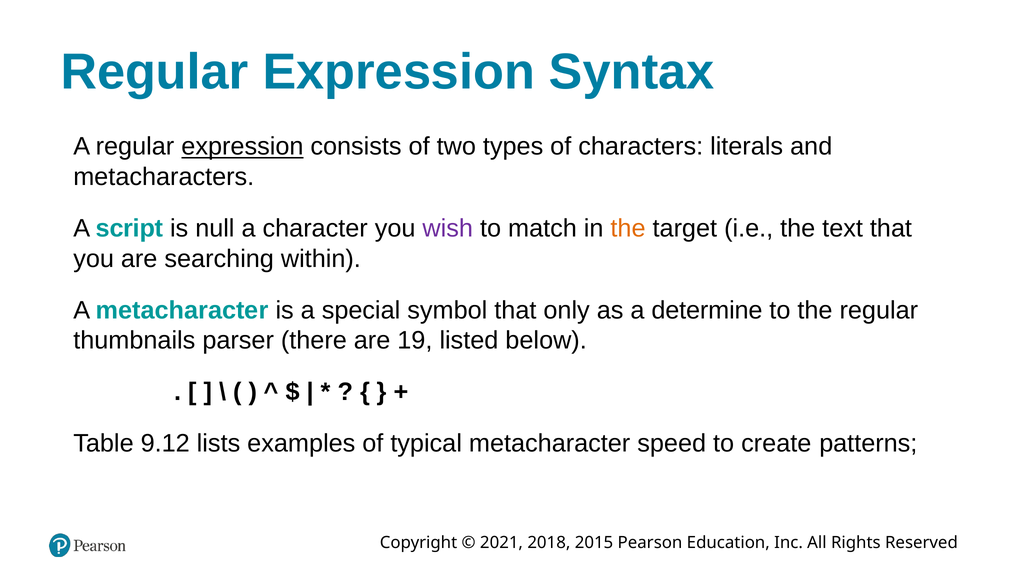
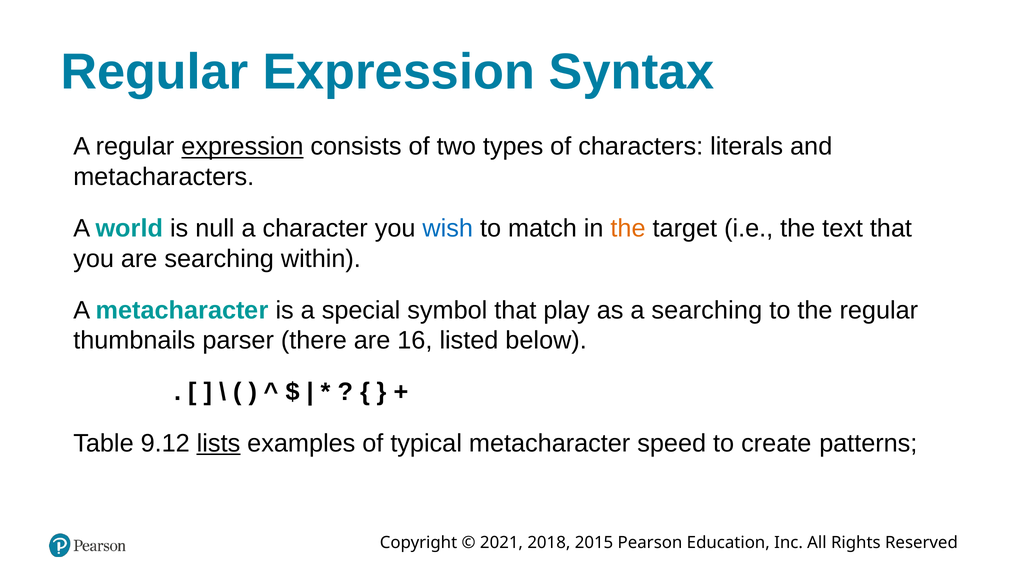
script: script -> world
wish colour: purple -> blue
only: only -> play
a determine: determine -> searching
19: 19 -> 16
lists underline: none -> present
